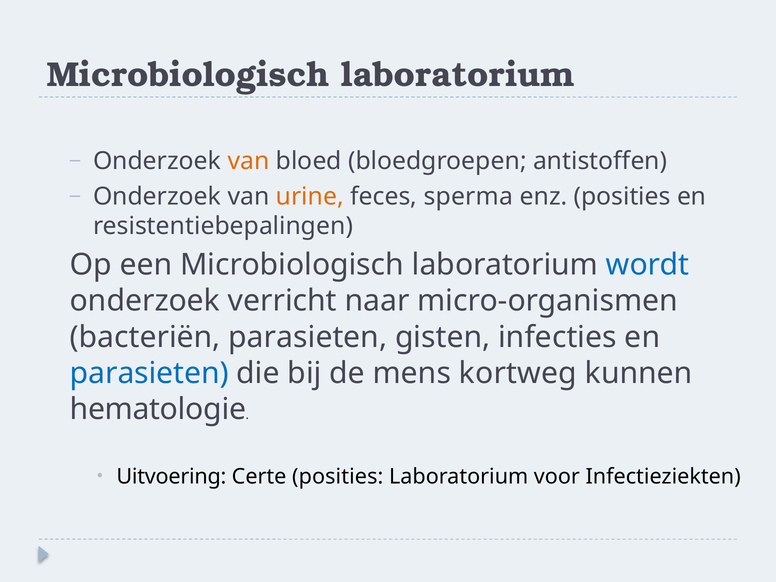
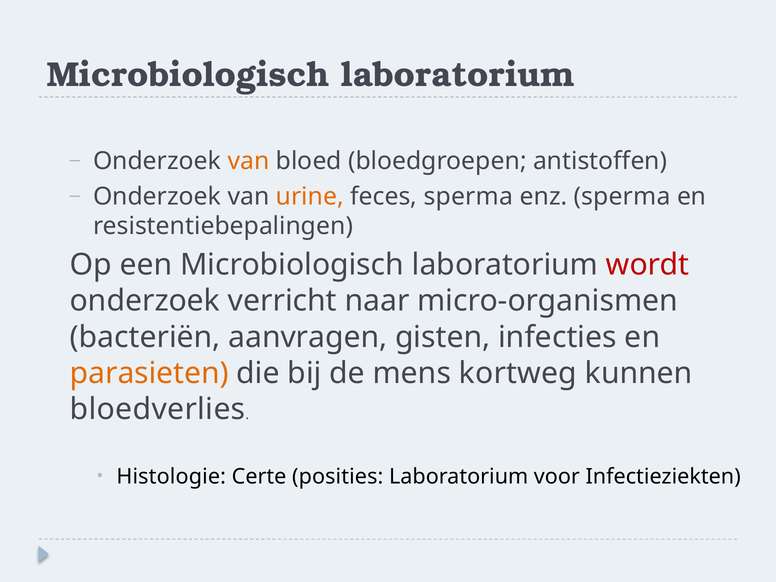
enz posities: posities -> sperma
wordt colour: blue -> red
bacteriën parasieten: parasieten -> aanvragen
parasieten at (149, 373) colour: blue -> orange
hematologie: hematologie -> bloedverlies
Uitvoering: Uitvoering -> Histologie
